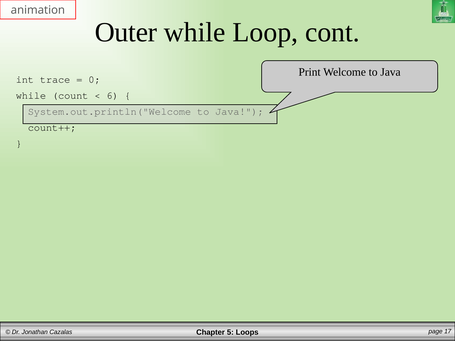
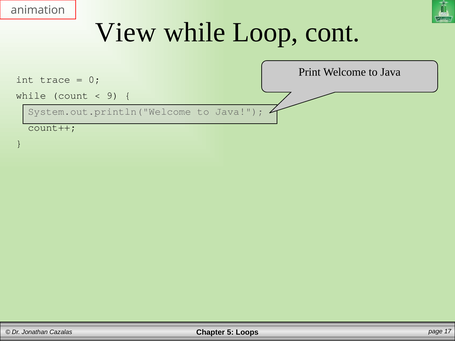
Outer: Outer -> View
6: 6 -> 9
